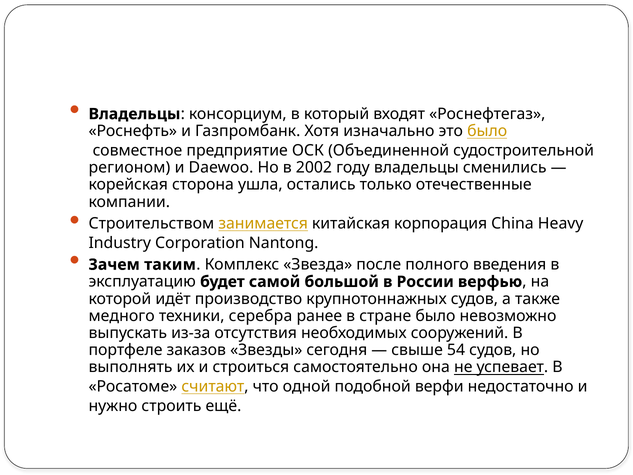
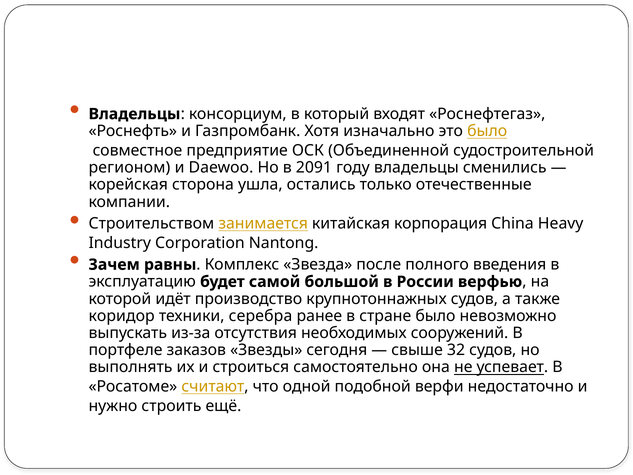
2002: 2002 -> 2091
таким: таким -> равны
медного: медного -> коридор
54: 54 -> 32
